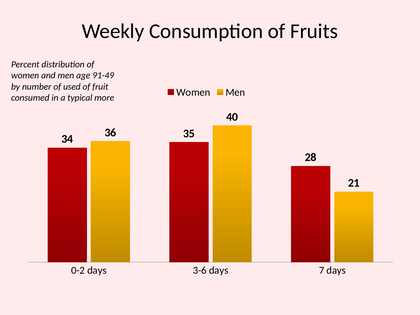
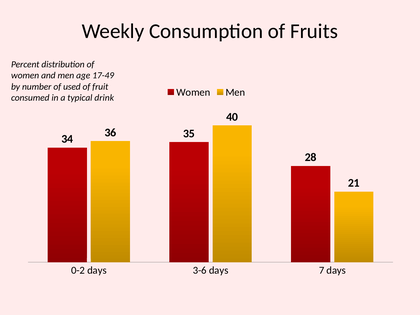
91-49: 91-49 -> 17-49
more: more -> drink
